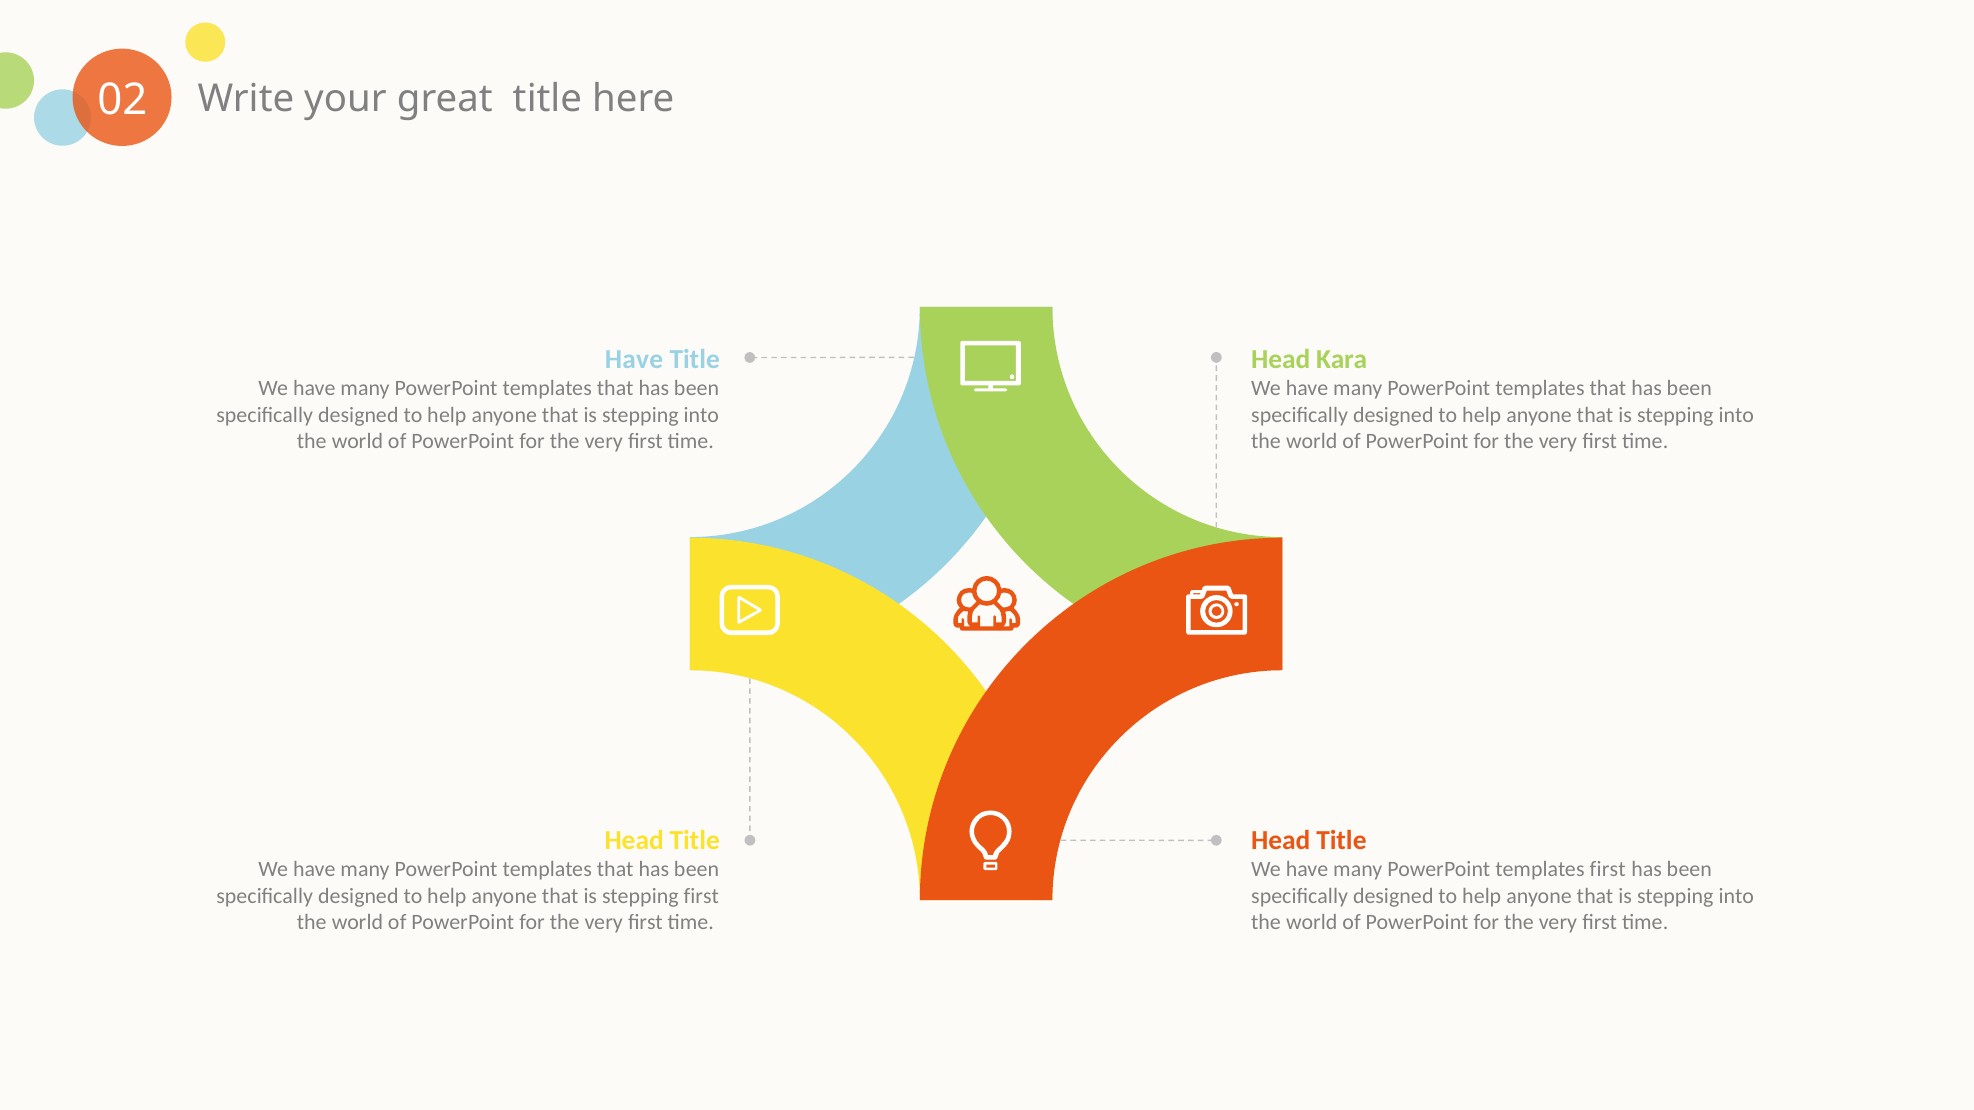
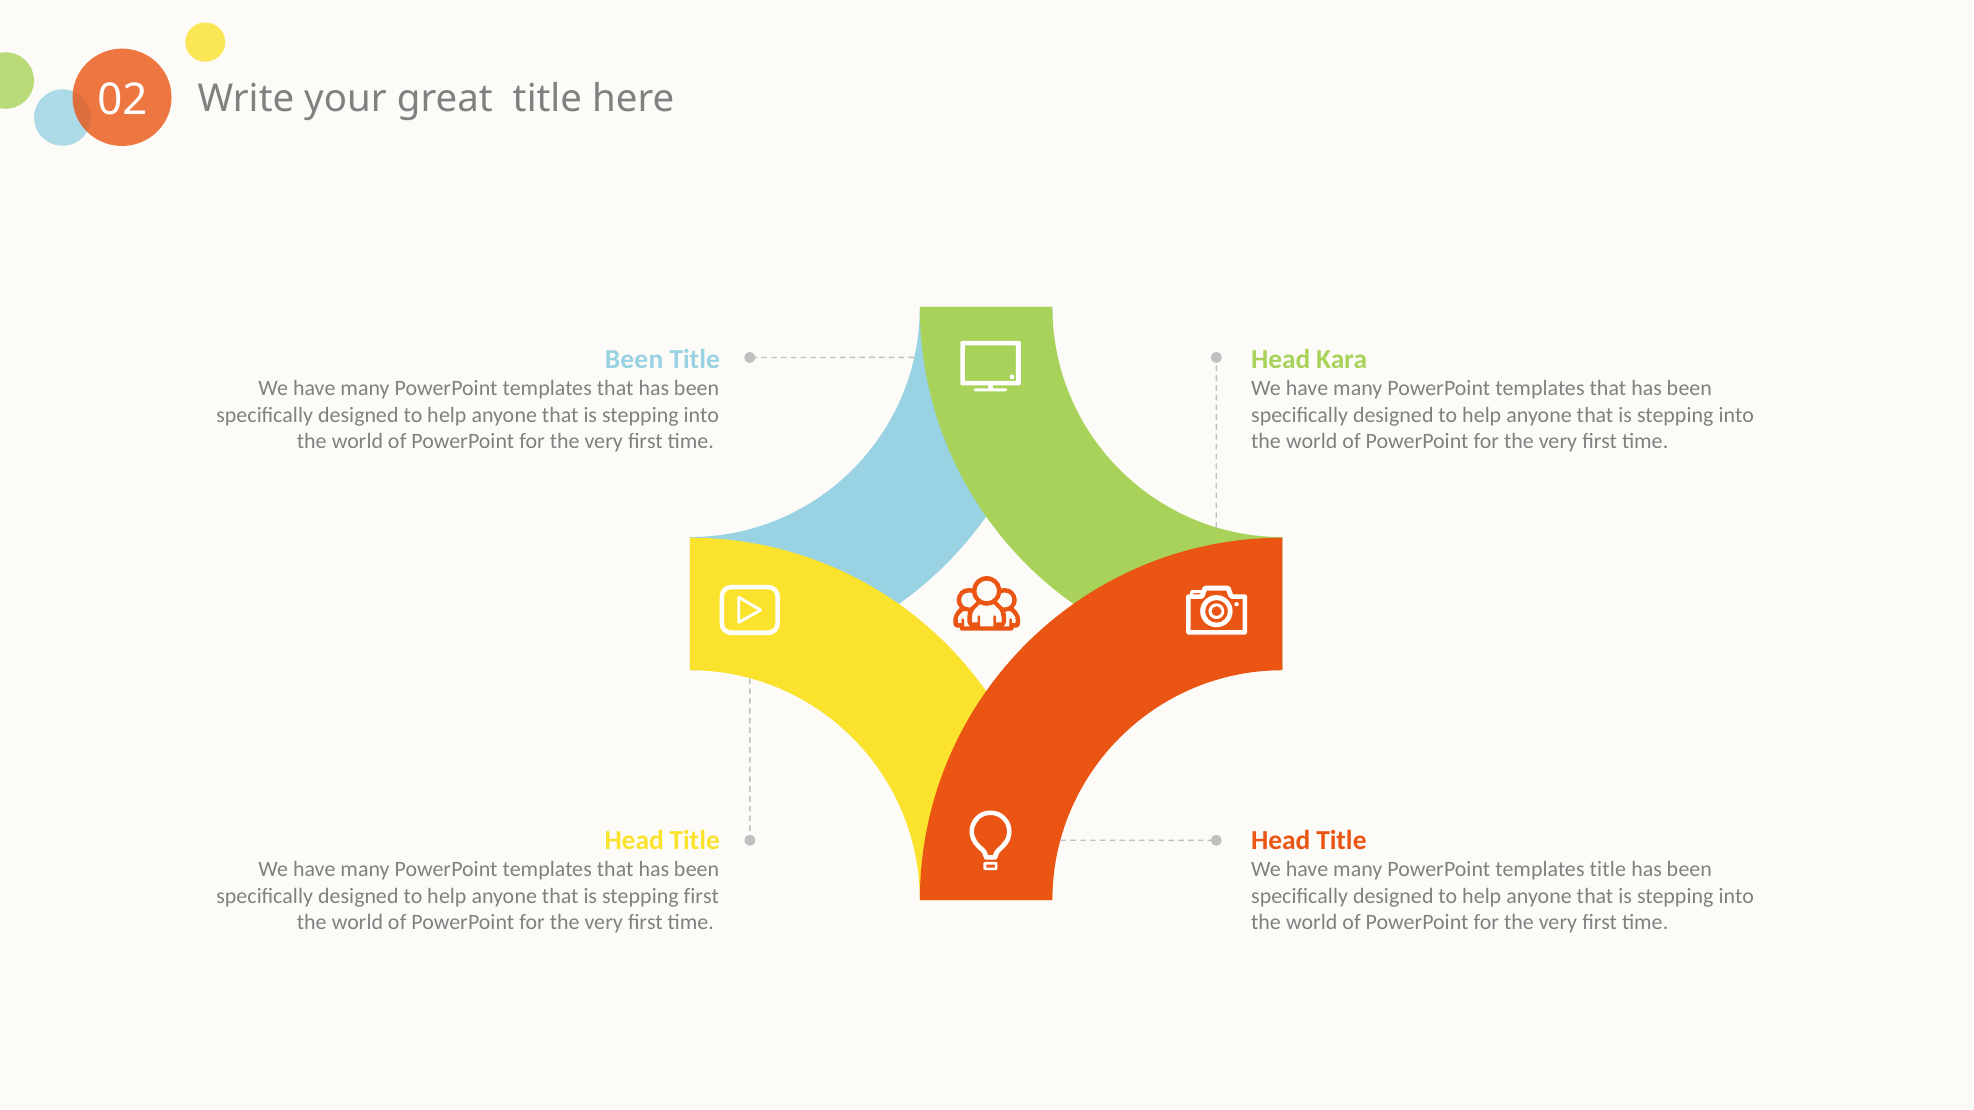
Have at (634, 359): Have -> Been
templates first: first -> title
